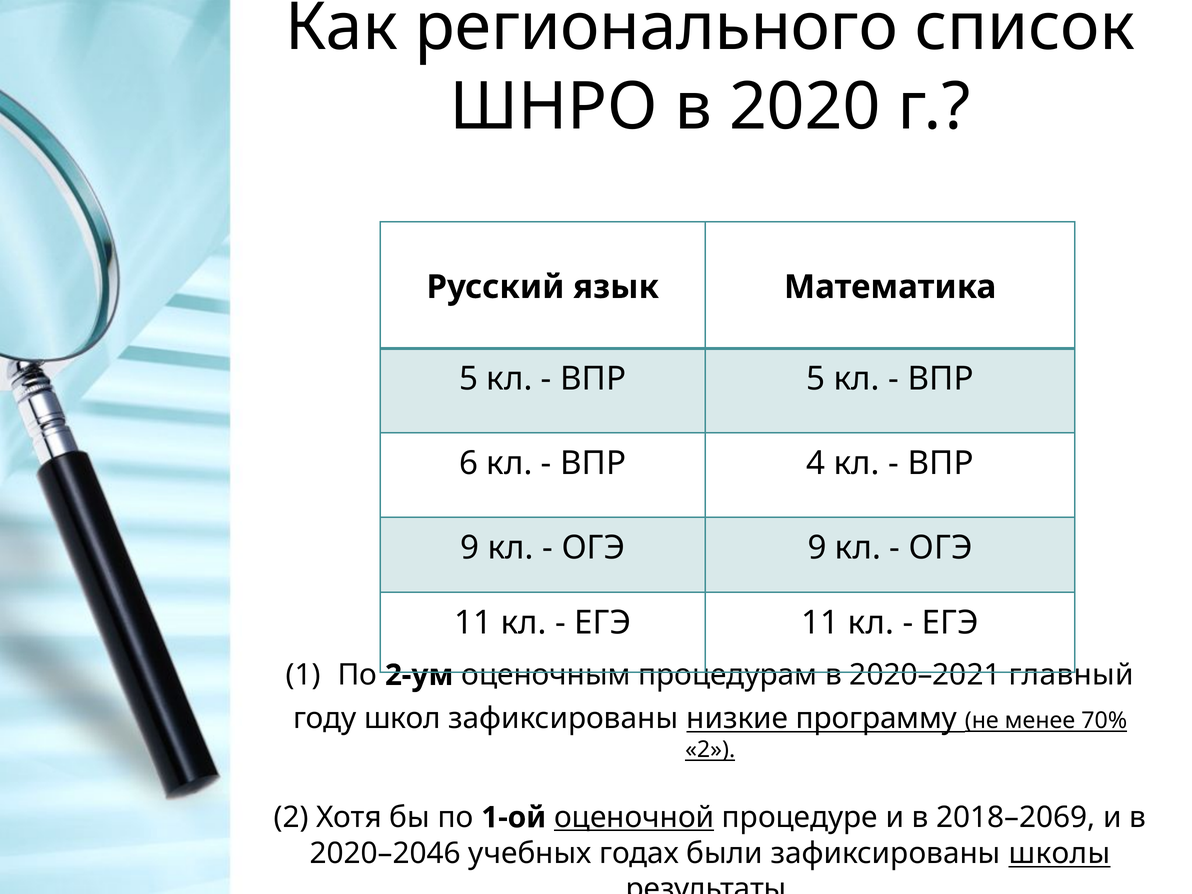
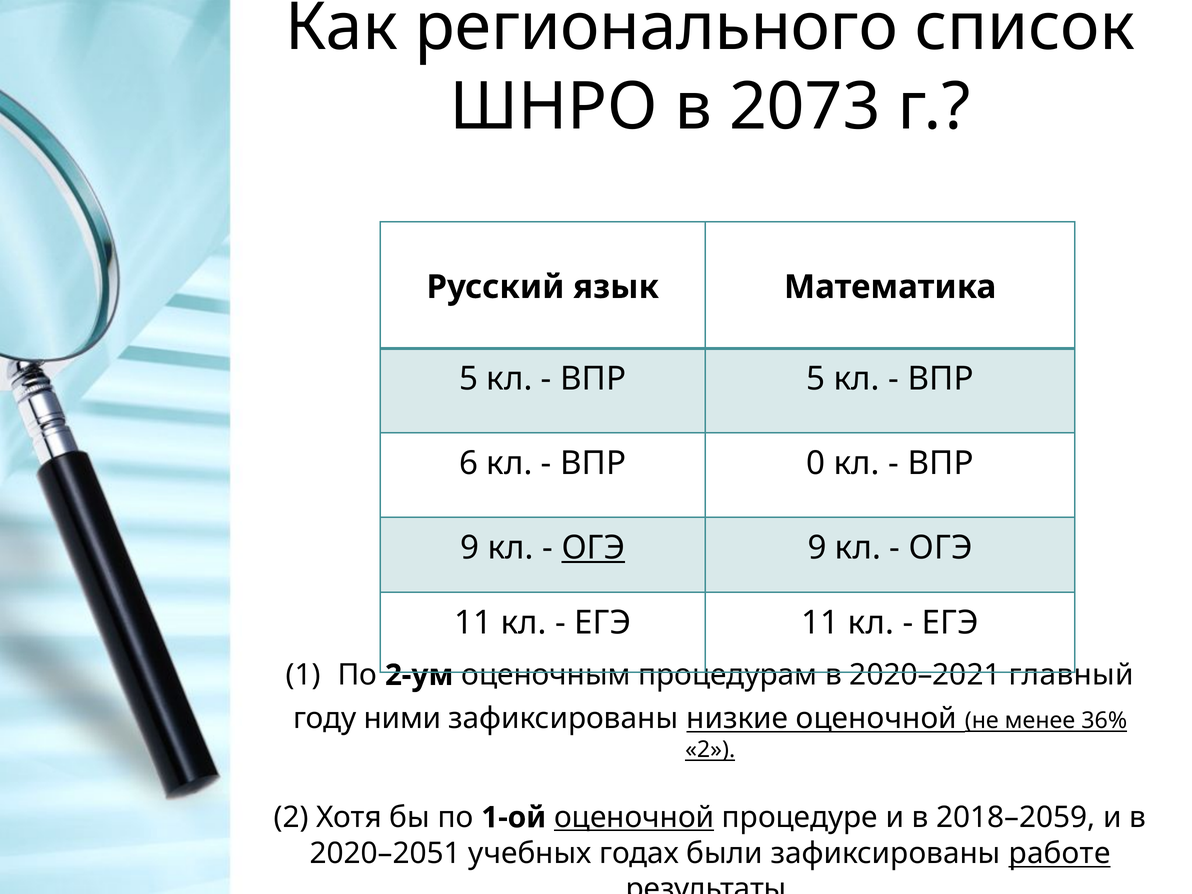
2020: 2020 -> 2073
4: 4 -> 0
ОГЭ at (593, 548) underline: none -> present
школ: школ -> ними
низкие программу: программу -> оценочной
70%: 70% -> 36%
2018–2069: 2018–2069 -> 2018–2059
2020–2046: 2020–2046 -> 2020–2051
школы: школы -> работе
